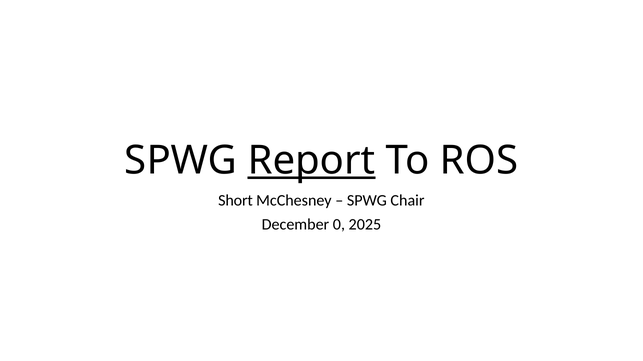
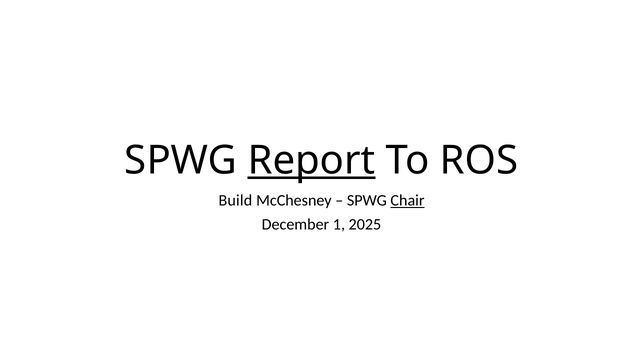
Short: Short -> Build
Chair underline: none -> present
0: 0 -> 1
